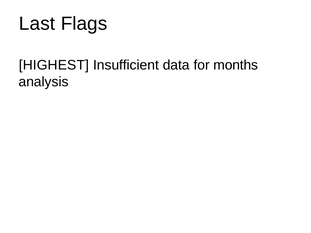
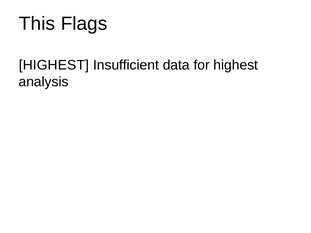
Last: Last -> This
for months: months -> highest
